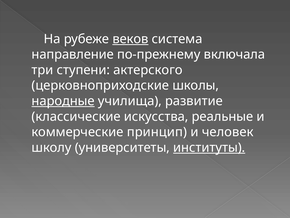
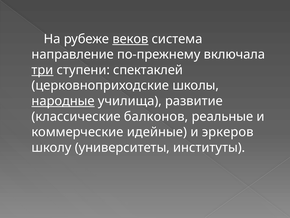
три underline: none -> present
актерского: актерского -> спектаклей
искусства: искусства -> балконов
принцип: принцип -> идейные
человек: человек -> эркеров
институты underline: present -> none
